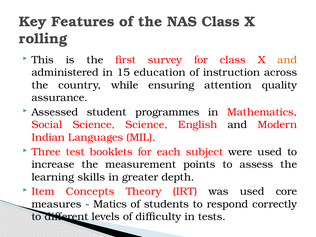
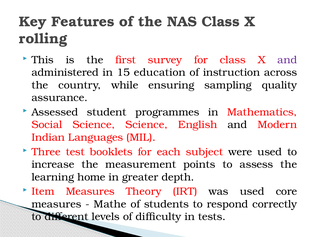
and at (287, 60) colour: orange -> purple
attention: attention -> sampling
skills: skills -> home
Item Concepts: Concepts -> Measures
Matics: Matics -> Mathe
